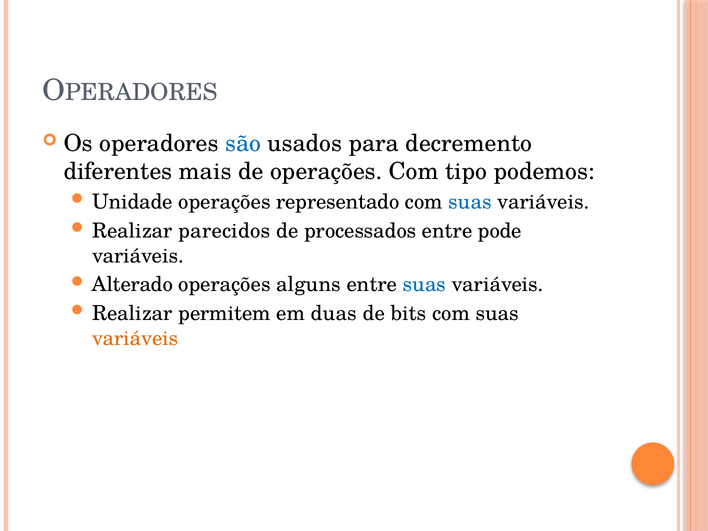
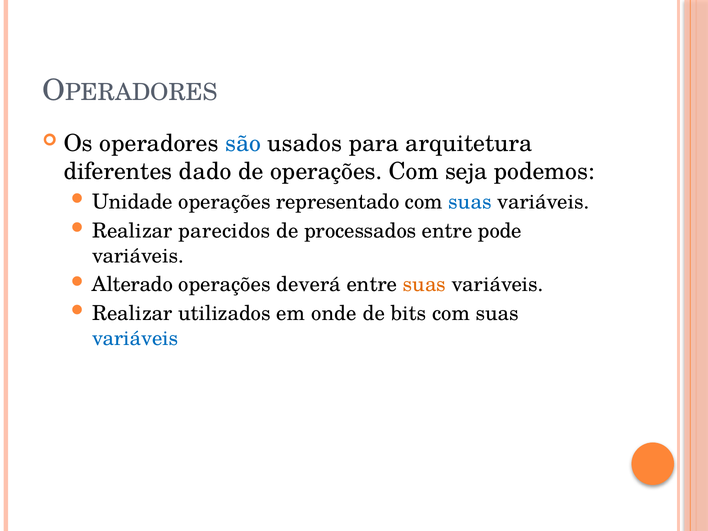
decremento: decremento -> arquitetura
mais: mais -> dado
tipo: tipo -> seja
alguns: alguns -> deverá
suas at (424, 285) colour: blue -> orange
permitem: permitem -> utilizados
duas: duas -> onde
variáveis at (135, 338) colour: orange -> blue
